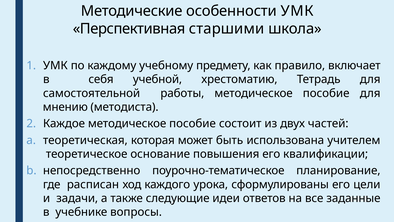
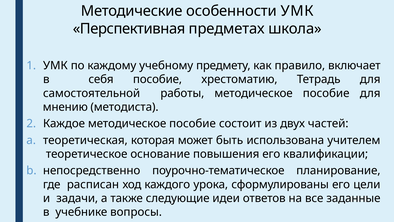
старшими: старшими -> предметах
себя учебной: учебной -> пособие
